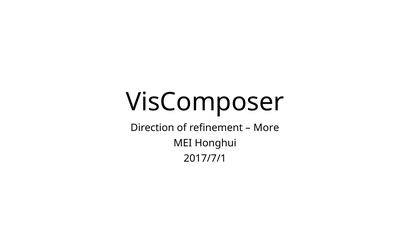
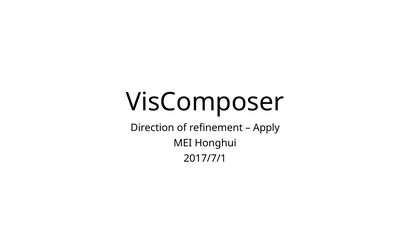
More: More -> Apply
